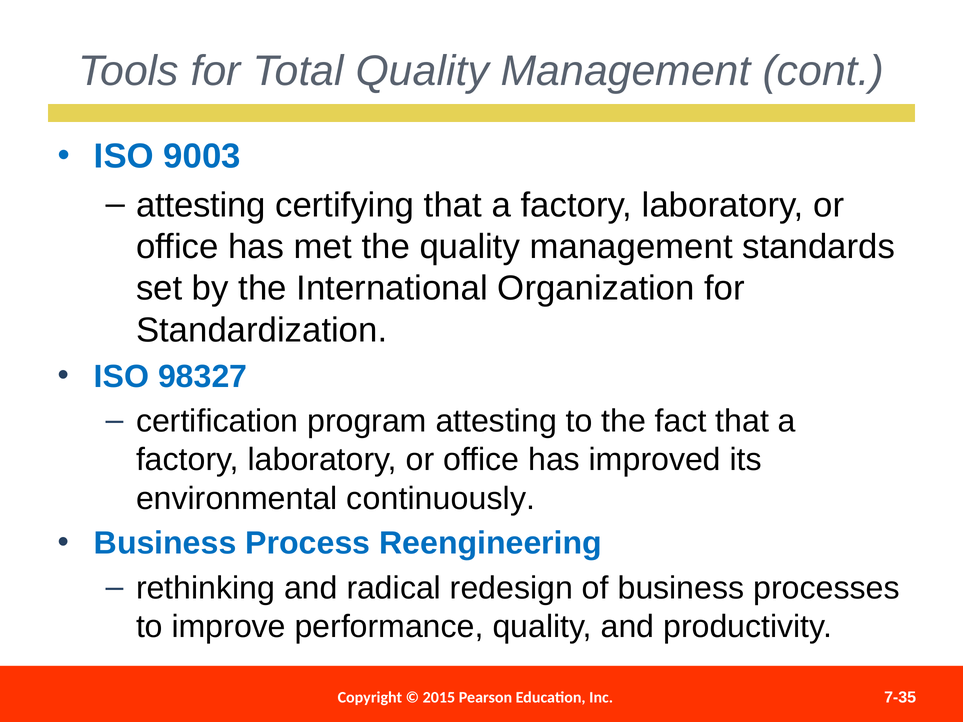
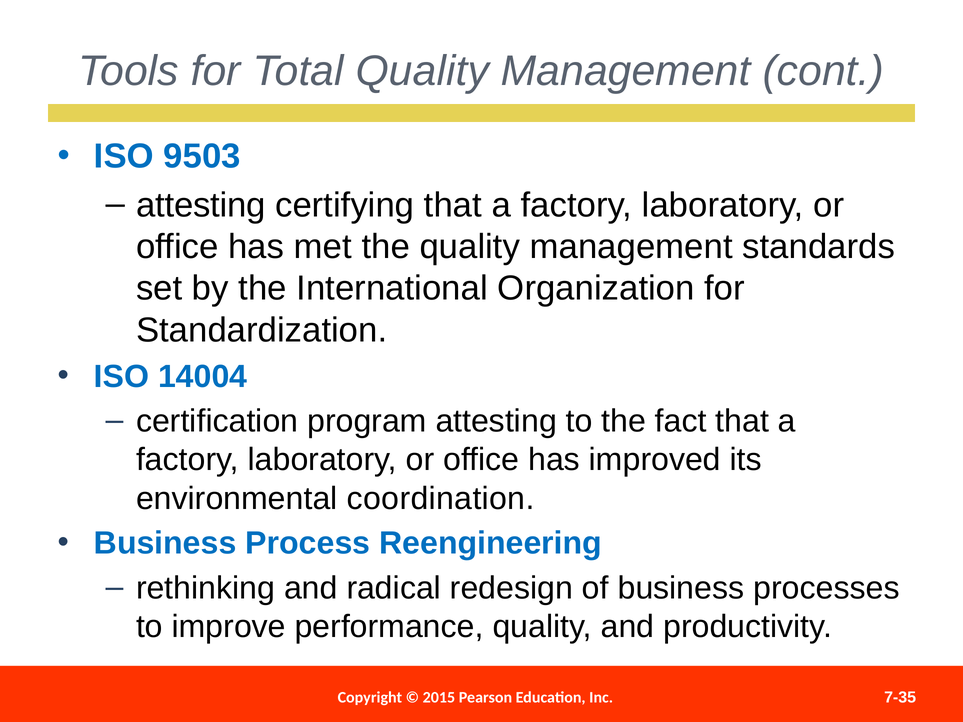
9003: 9003 -> 9503
98327: 98327 -> 14004
continuously: continuously -> coordination
